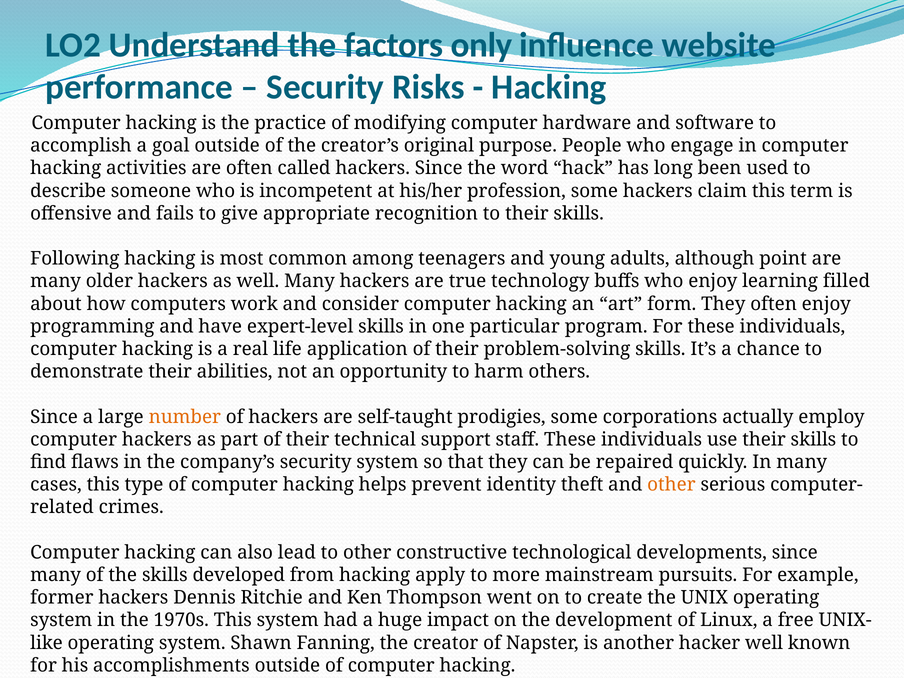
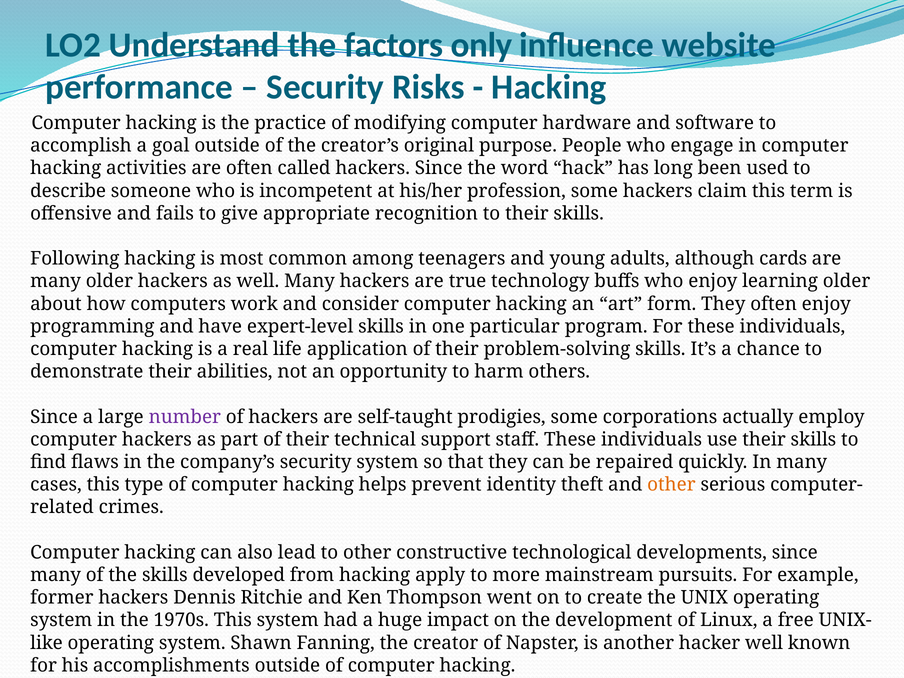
point: point -> cards
learning filled: filled -> older
number colour: orange -> purple
